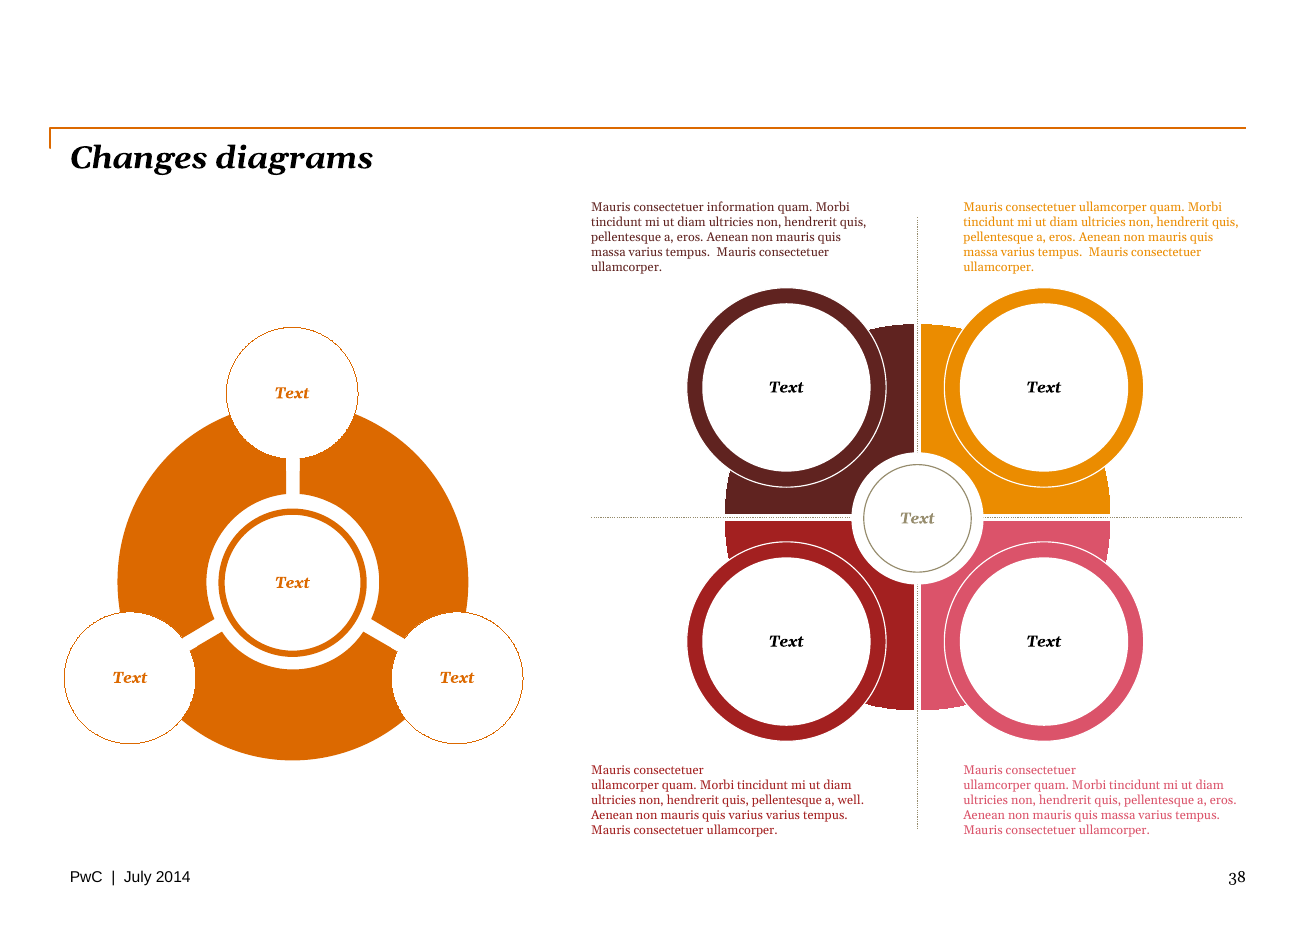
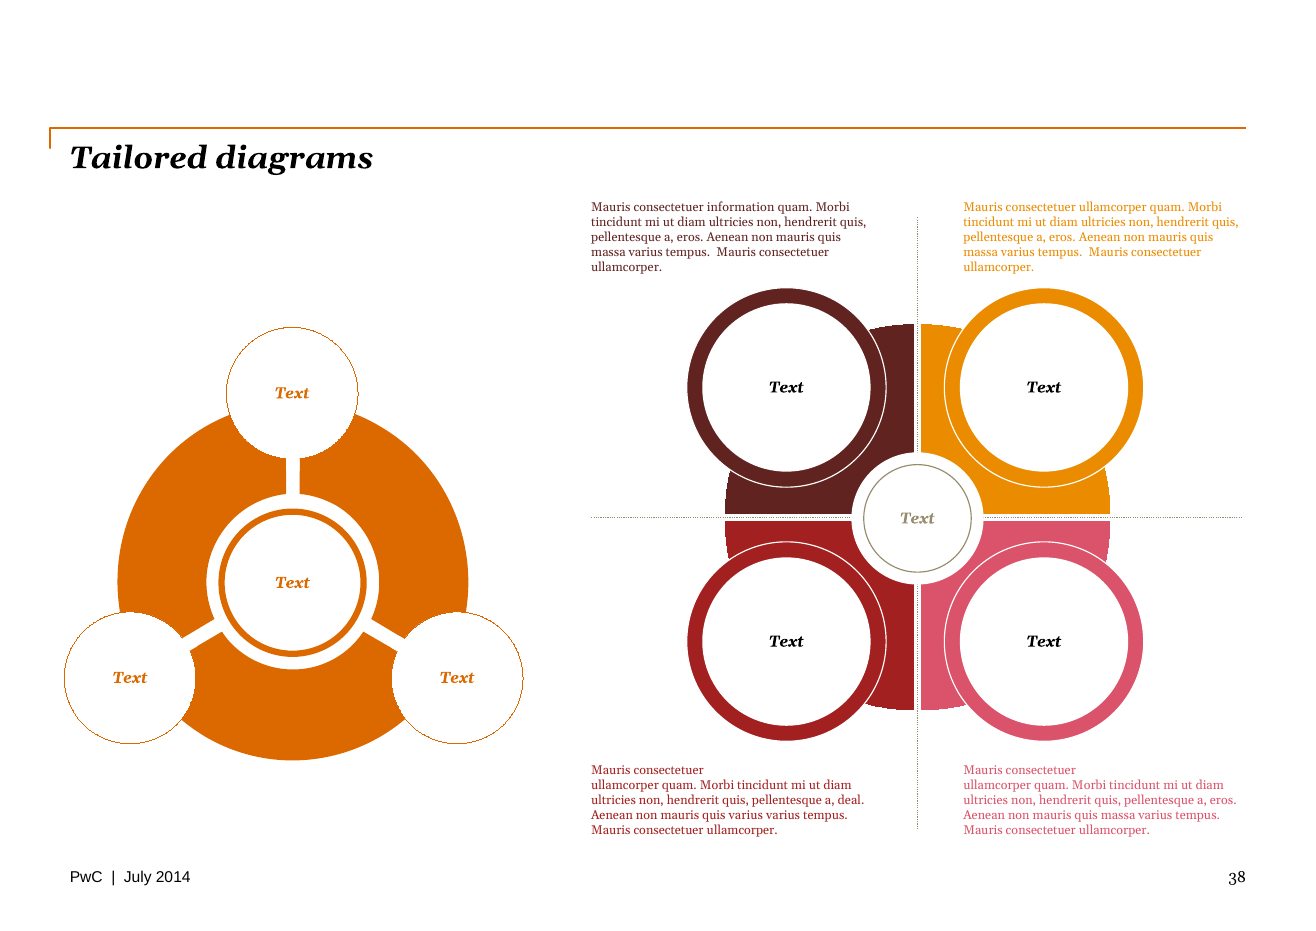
Changes: Changes -> Tailored
well: well -> deal
